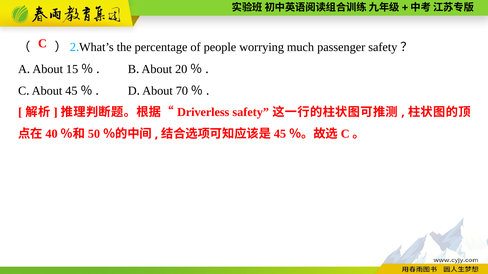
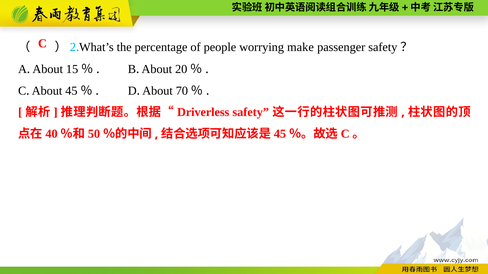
much: much -> make
